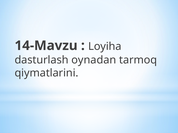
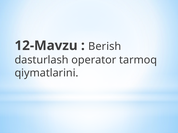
14-Mavzu: 14-Mavzu -> 12-Mavzu
Loyiha: Loyiha -> Berish
oynadan: oynadan -> operator
